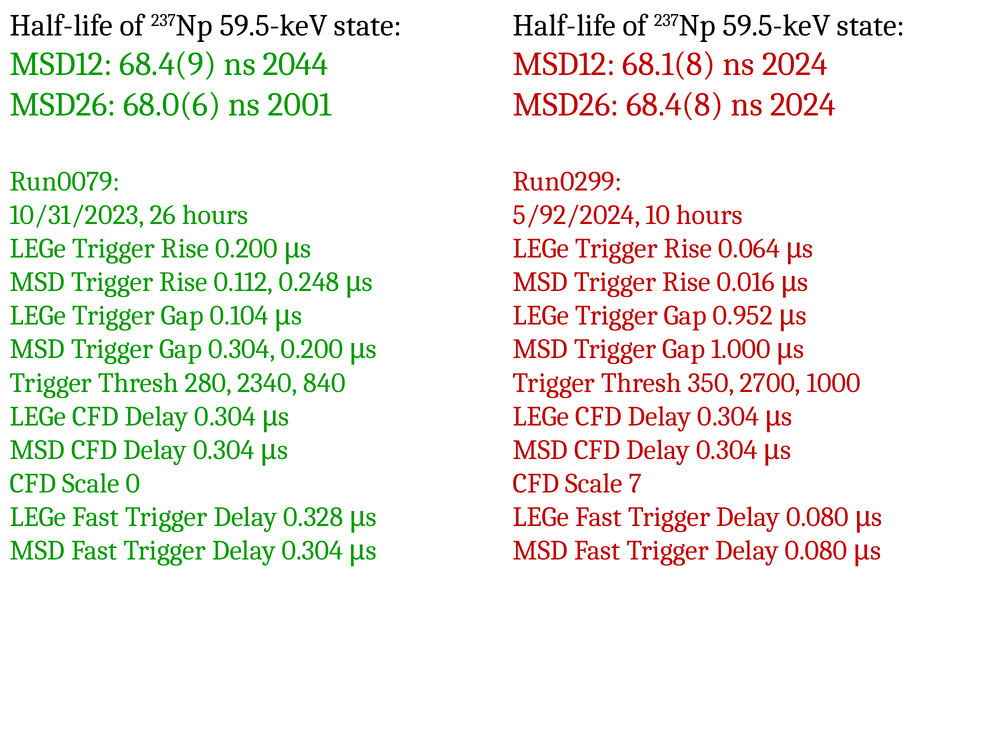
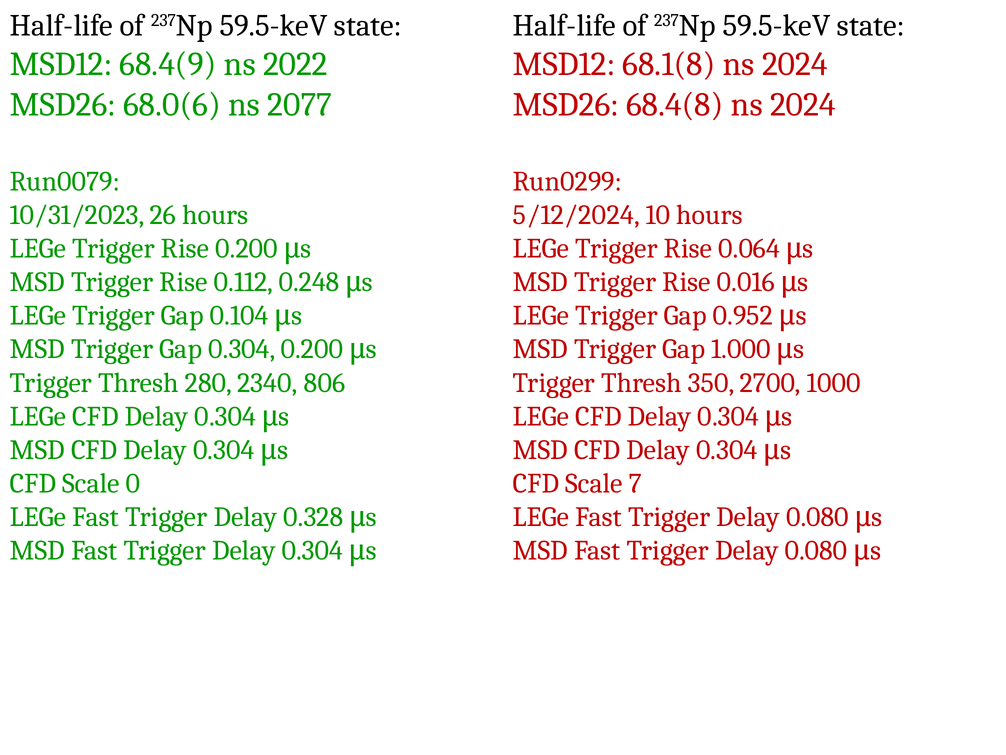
2044: 2044 -> 2022
2001: 2001 -> 2077
5/92/2024: 5/92/2024 -> 5/12/2024
840: 840 -> 806
